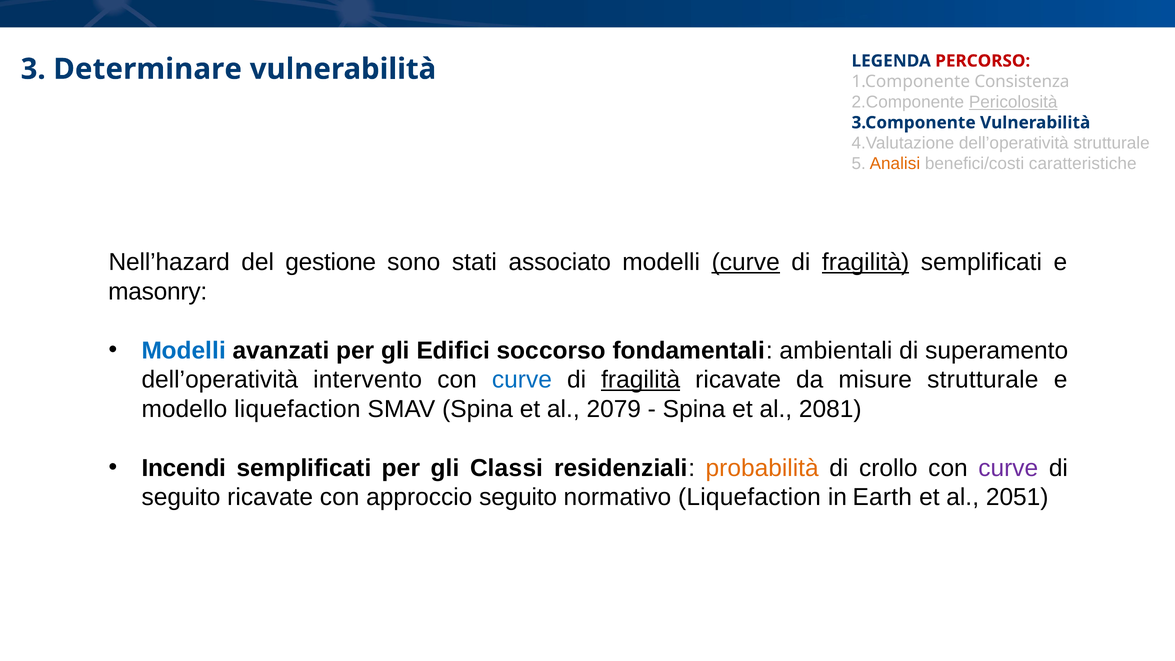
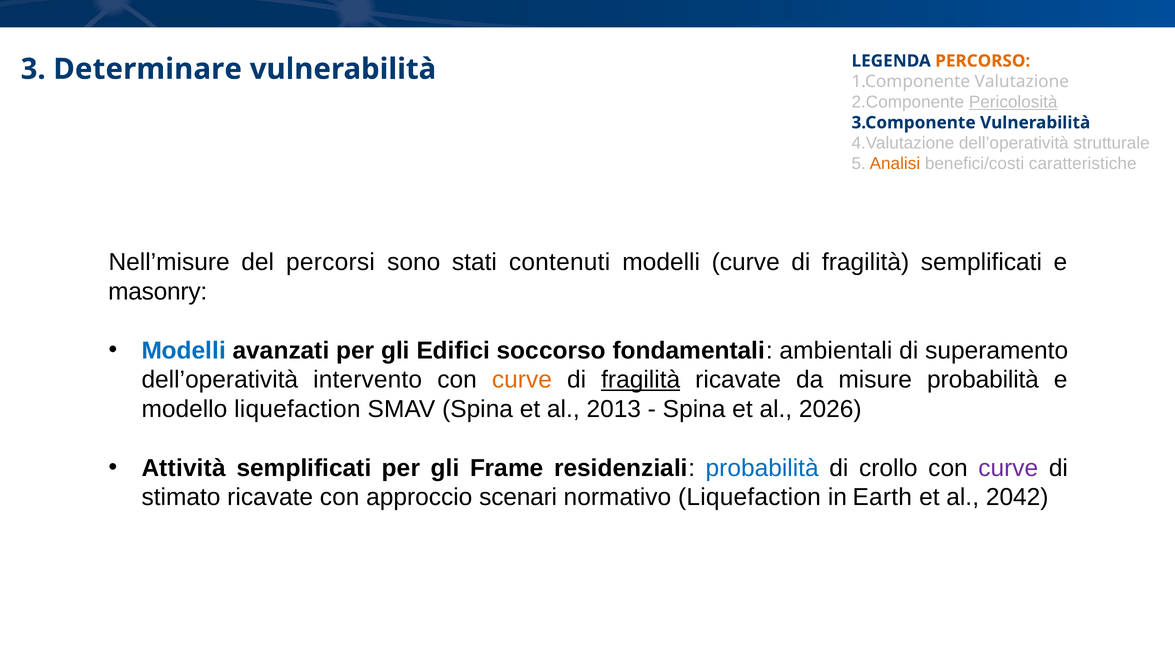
PERCORSO colour: red -> orange
Consistenza: Consistenza -> Valutazione
Nell’hazard: Nell’hazard -> Nell’misure
gestione: gestione -> percorsi
associato: associato -> contenuti
curve at (746, 262) underline: present -> none
fragilità at (866, 262) underline: present -> none
curve at (522, 380) colour: blue -> orange
misure strutturale: strutturale -> probabilità
2079: 2079 -> 2013
2081: 2081 -> 2026
Incendi: Incendi -> Attività
Classi: Classi -> Frame
probabilità at (762, 468) colour: orange -> blue
seguito at (181, 497): seguito -> stimato
approccio seguito: seguito -> scenari
2051: 2051 -> 2042
